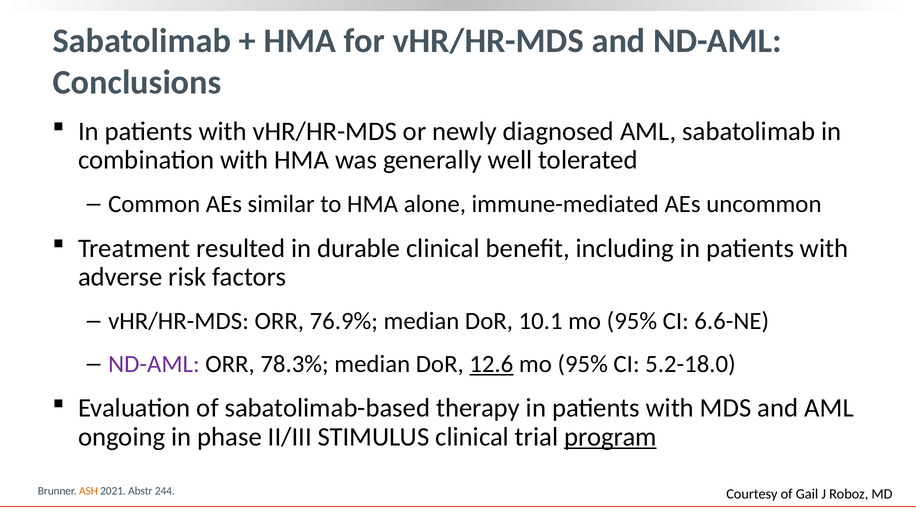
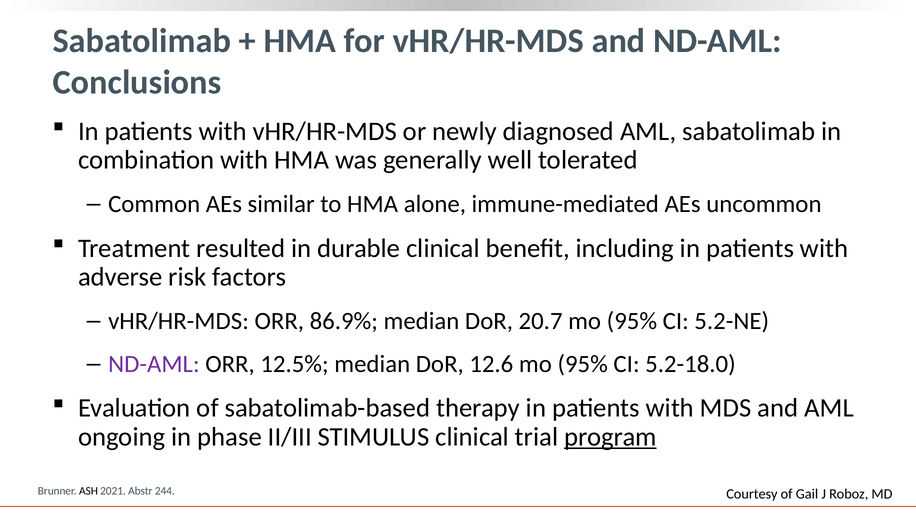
76.9%: 76.9% -> 86.9%
10.1: 10.1 -> 20.7
6.6-NE: 6.6-NE -> 5.2-NE
78.3%: 78.3% -> 12.5%
12.6 underline: present -> none
ASH colour: orange -> black
